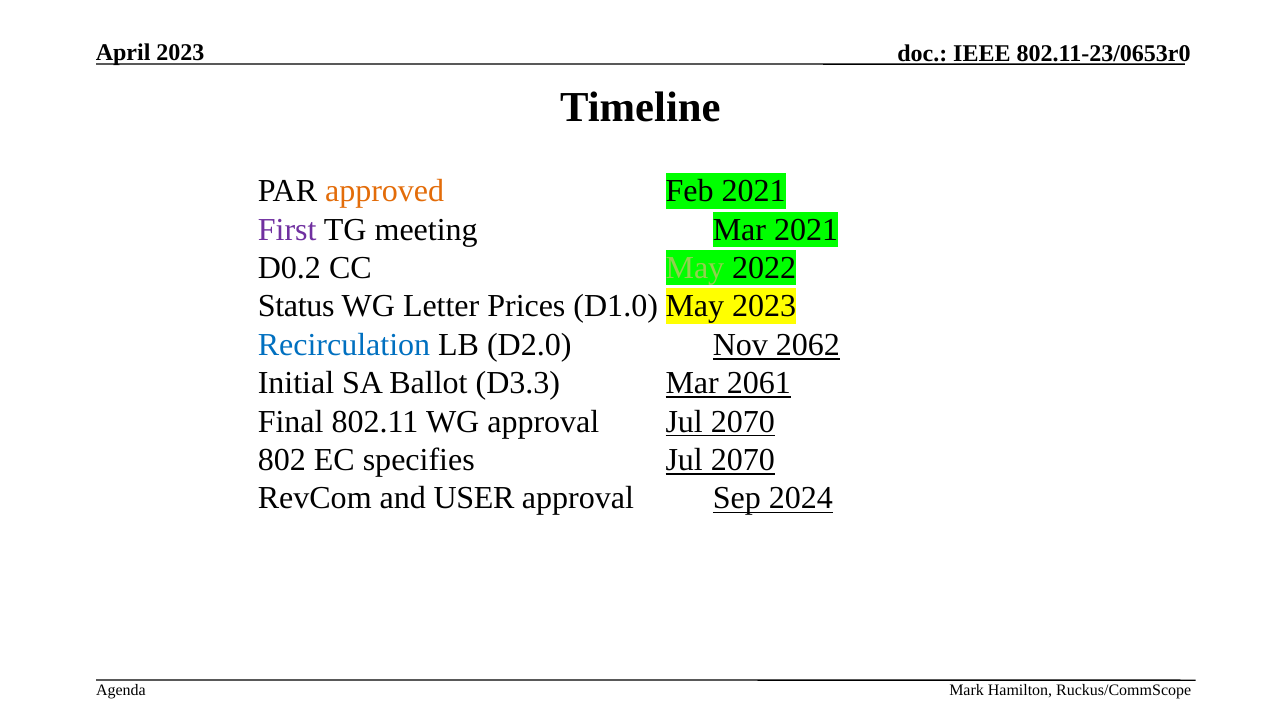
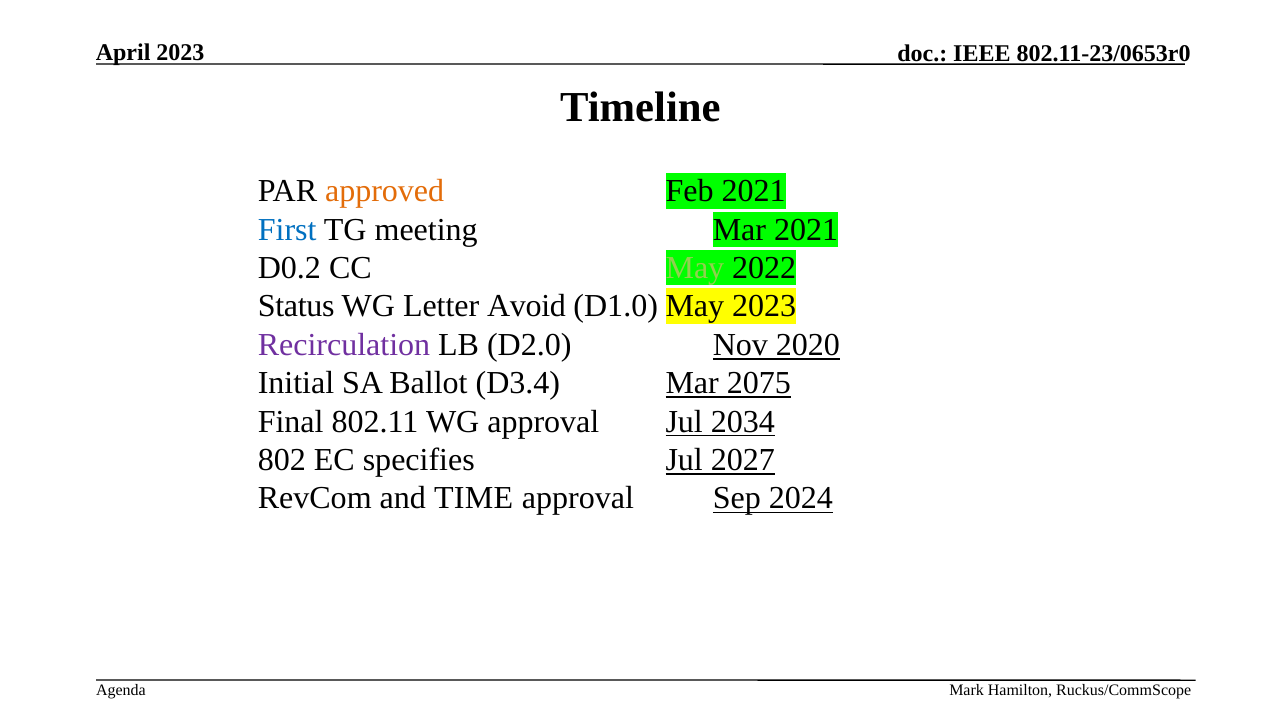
First colour: purple -> blue
Prices: Prices -> Avoid
Recirculation colour: blue -> purple
2062: 2062 -> 2020
D3.3: D3.3 -> D3.4
2061: 2061 -> 2075
approval Jul 2070: 2070 -> 2034
2070 at (743, 460): 2070 -> 2027
USER: USER -> TIME
